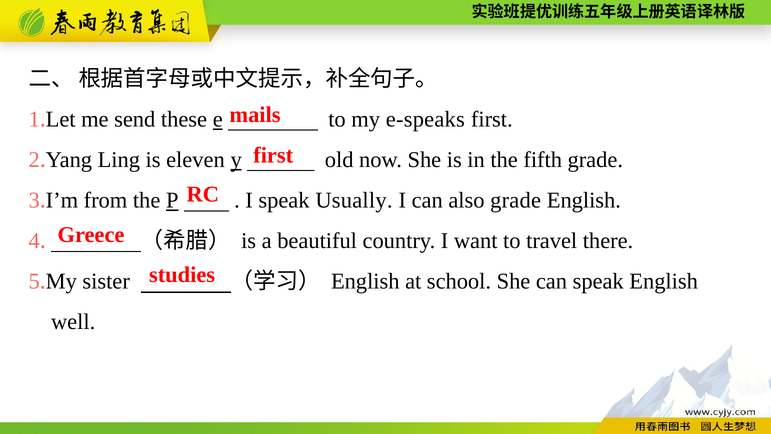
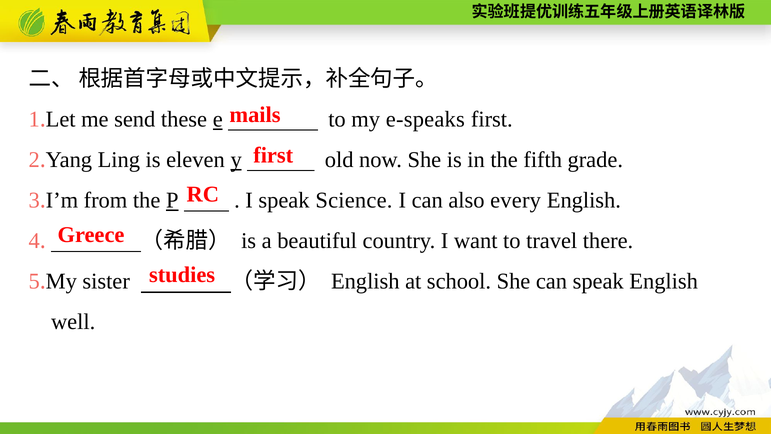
Usually: Usually -> Science
also grade: grade -> every
